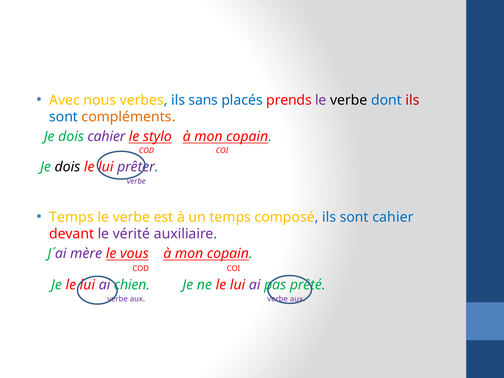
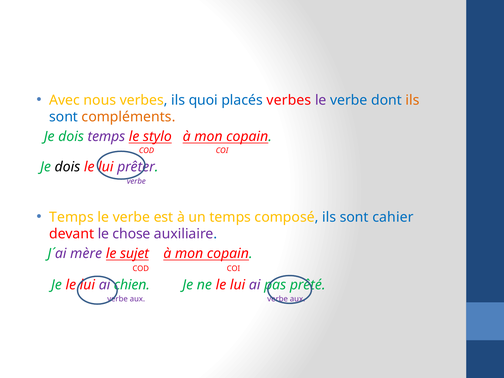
sans: sans -> quoi
placés prends: prends -> verbes
verbe at (349, 100) colour: black -> blue
ils at (413, 100) colour: red -> orange
dois cahier: cahier -> temps
vérité: vérité -> chose
vous: vous -> sujet
